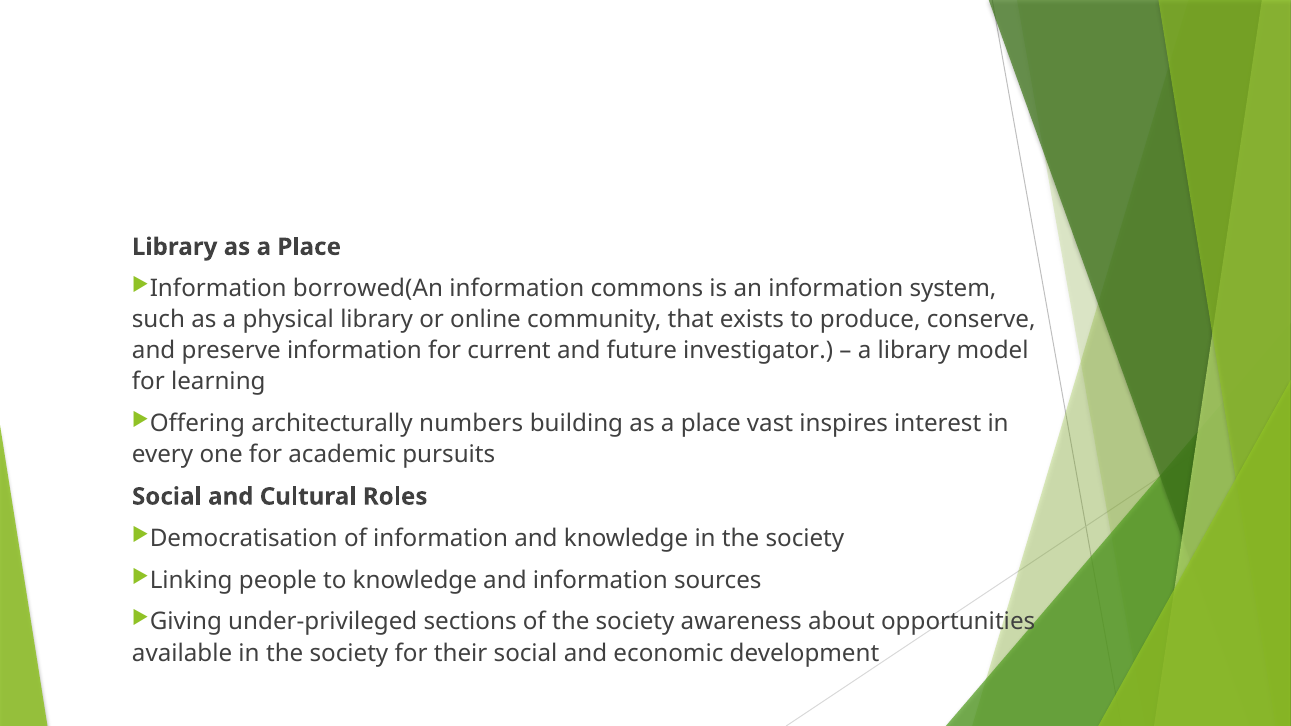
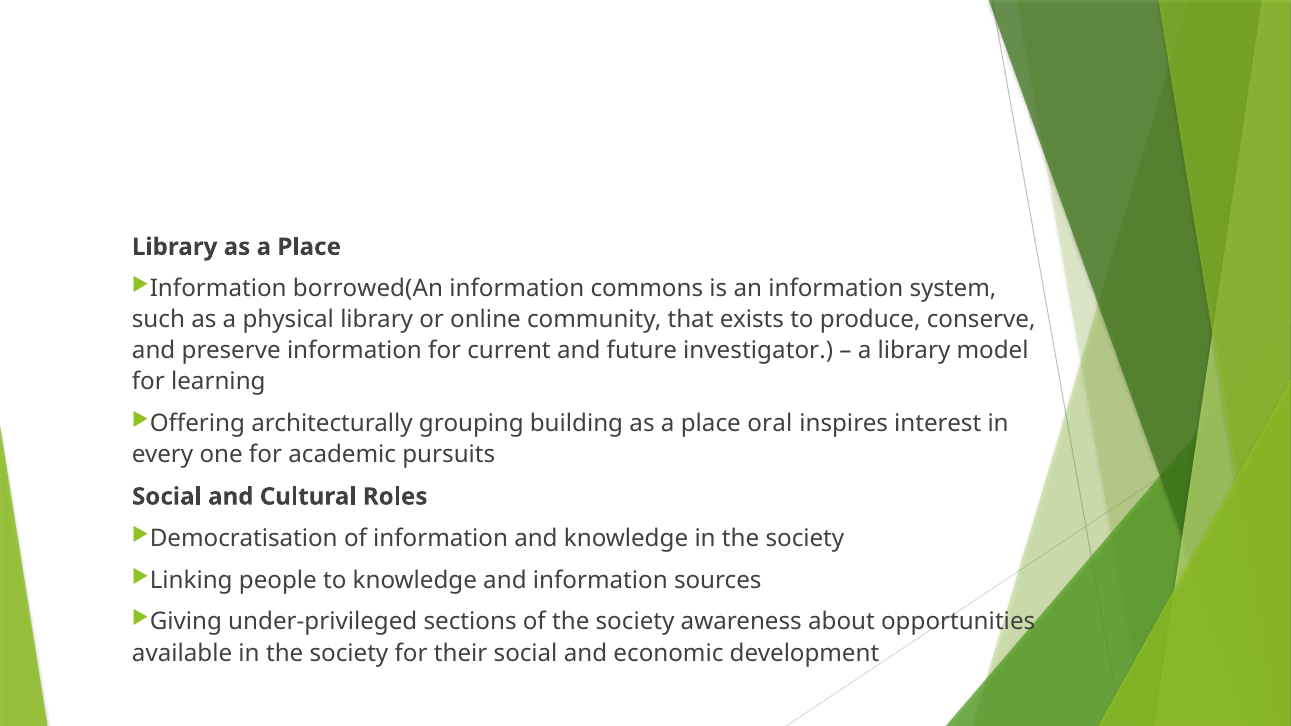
numbers: numbers -> grouping
vast: vast -> oral
